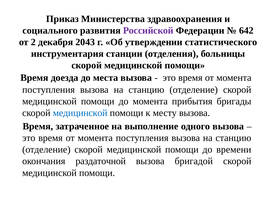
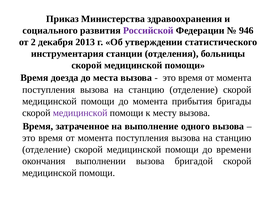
642: 642 -> 946
2043: 2043 -> 2013
медицинской at (80, 113) colour: blue -> purple
раздаточной: раздаточной -> выполнении
